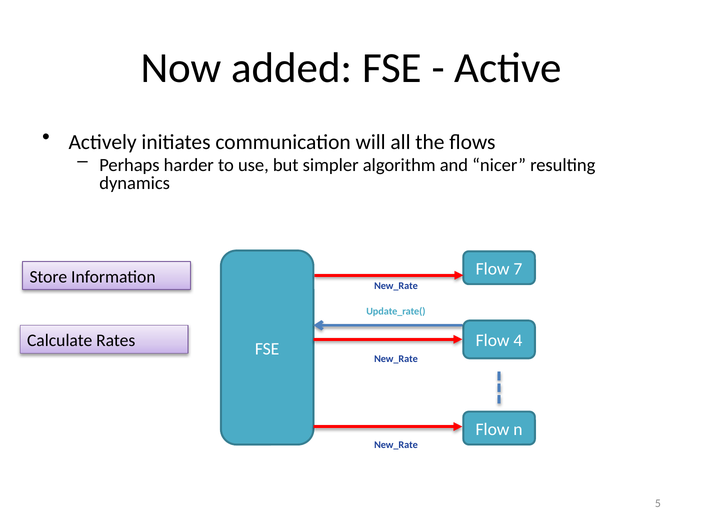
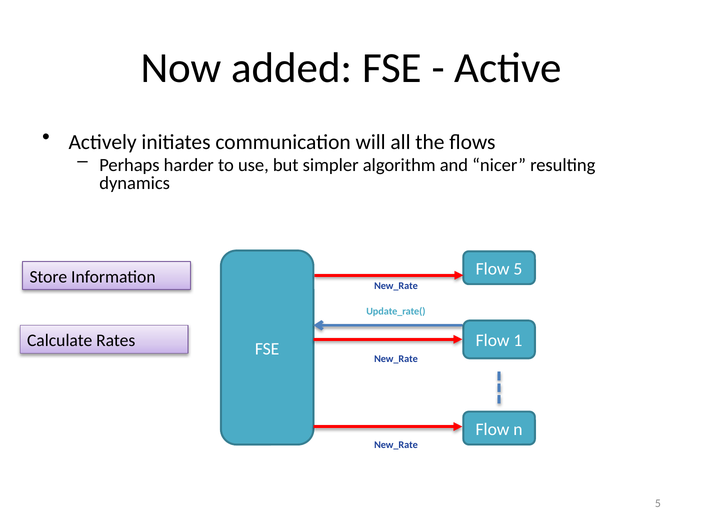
Flow 7: 7 -> 5
4: 4 -> 1
